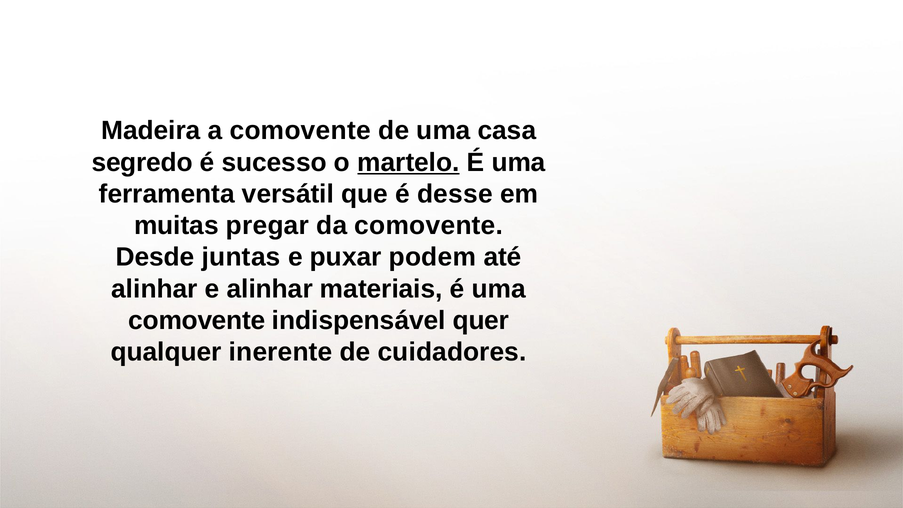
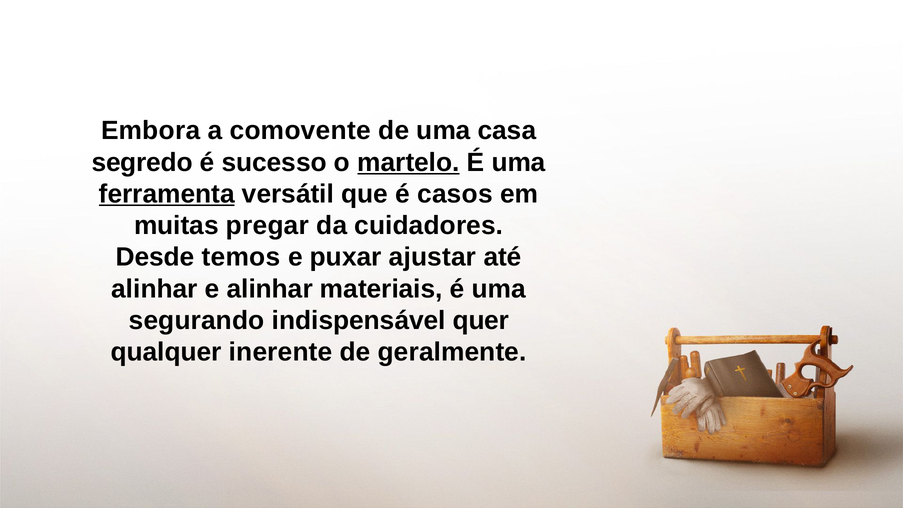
Madeira: Madeira -> Embora
ferramenta underline: none -> present
desse: desse -> casos
da comovente: comovente -> cuidadores
juntas: juntas -> temos
podem: podem -> ajustar
comovente at (197, 320): comovente -> segurando
cuidadores: cuidadores -> geralmente
